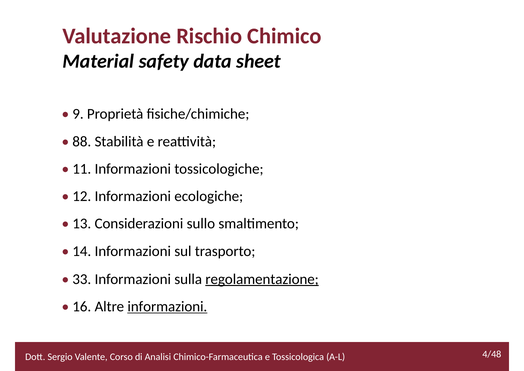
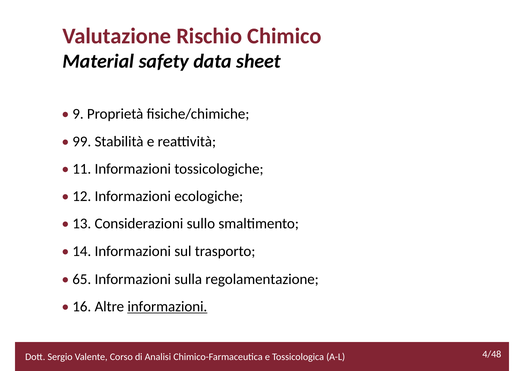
88: 88 -> 99
33: 33 -> 65
regolamentazione underline: present -> none
